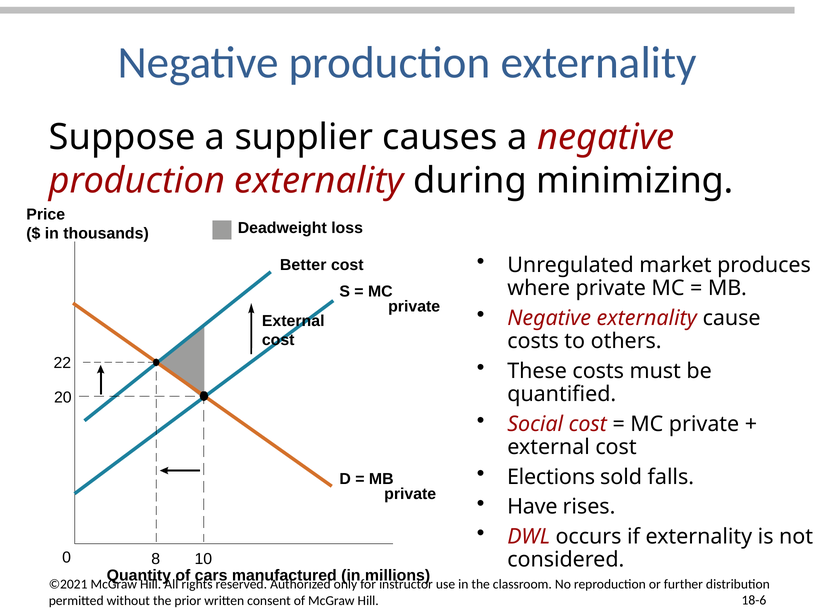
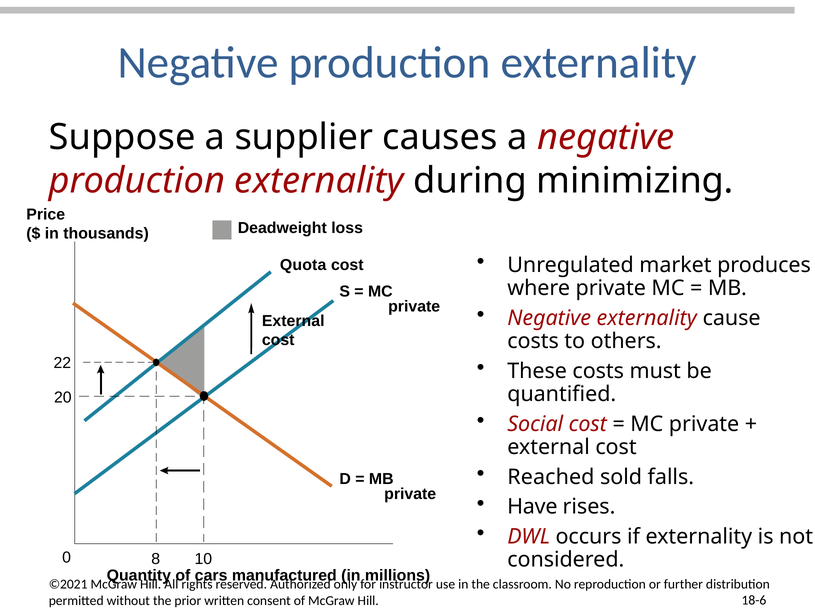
Better: Better -> Quota
Elections: Elections -> Reached
